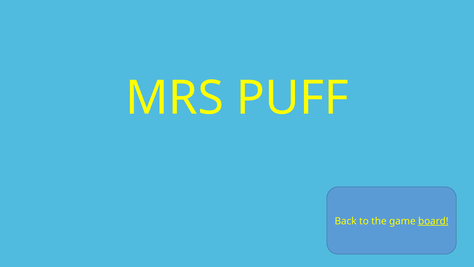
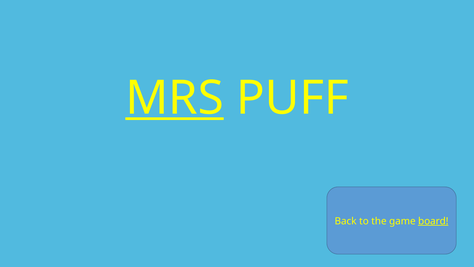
MRS underline: none -> present
